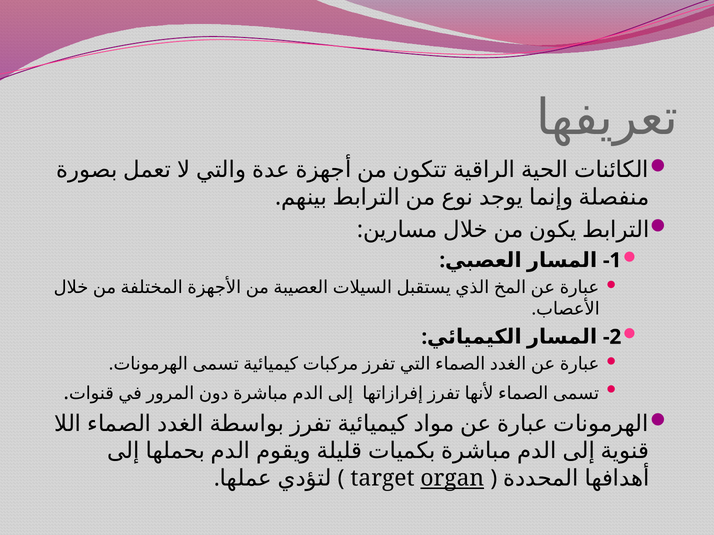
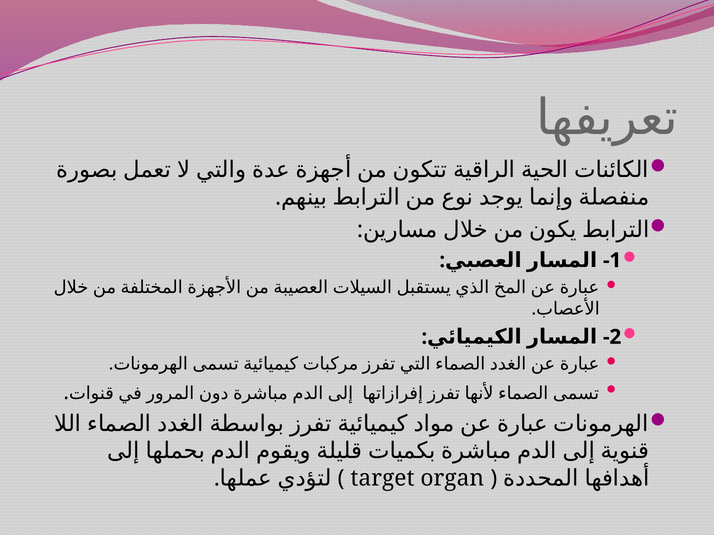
organ underline: present -> none
